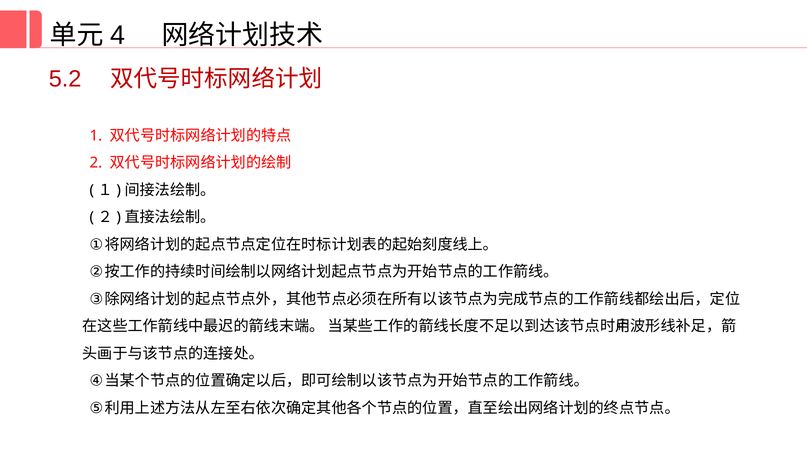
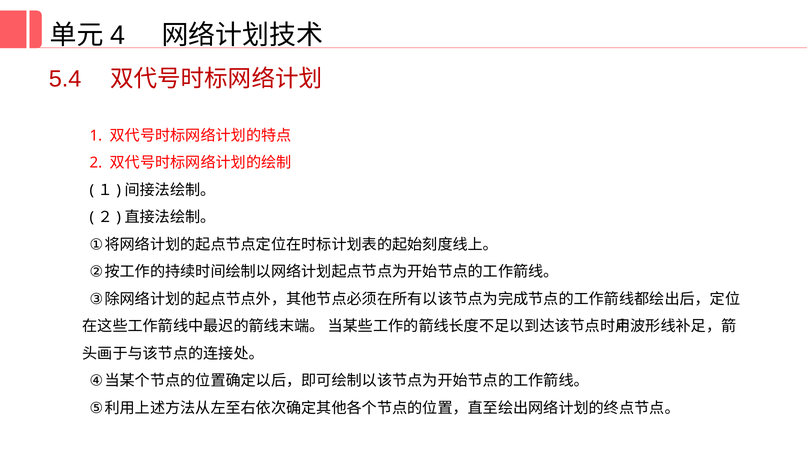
5.2: 5.2 -> 5.4
